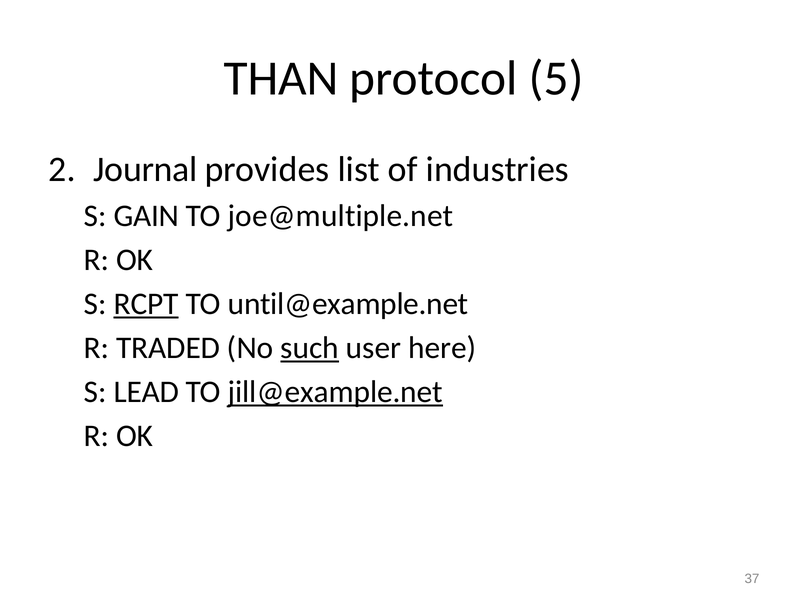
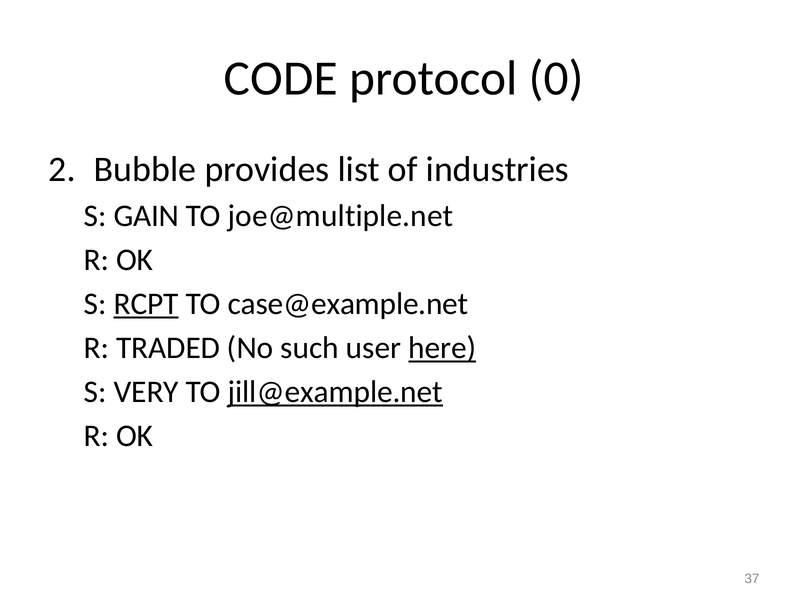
THAN: THAN -> CODE
5: 5 -> 0
Journal: Journal -> Bubble
until@example.net: until@example.net -> case@example.net
such underline: present -> none
here underline: none -> present
LEAD: LEAD -> VERY
